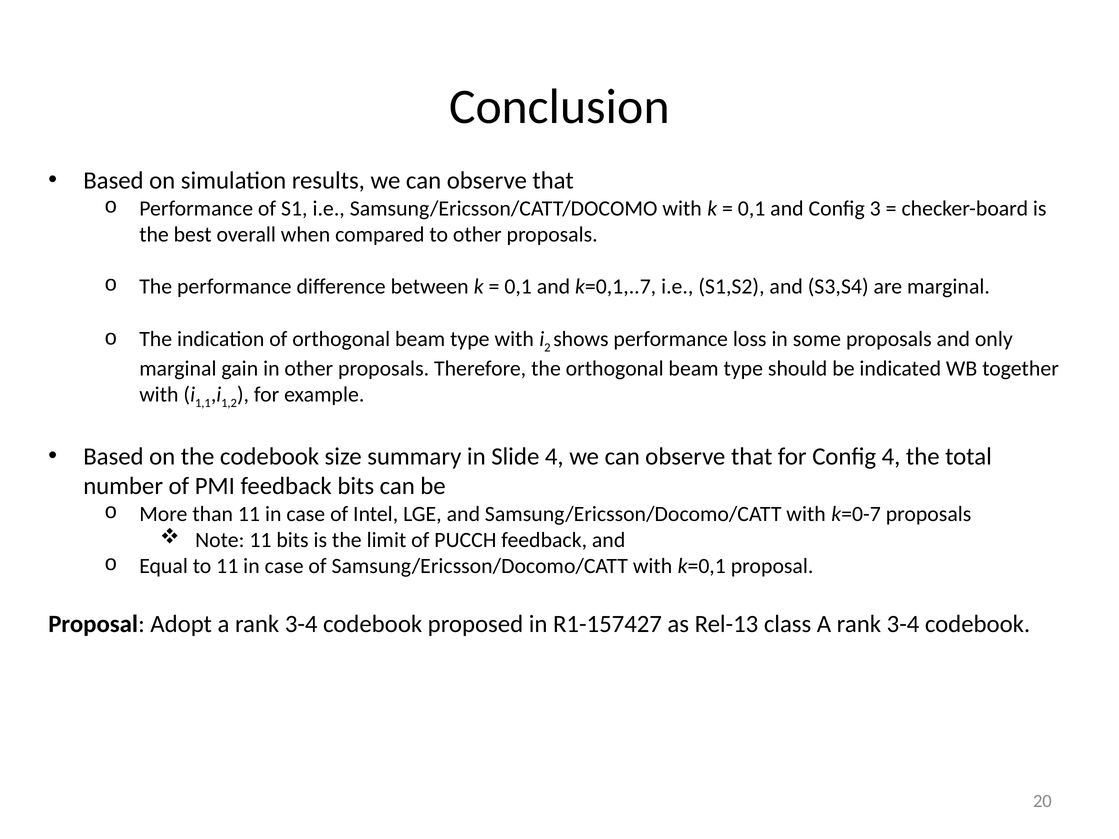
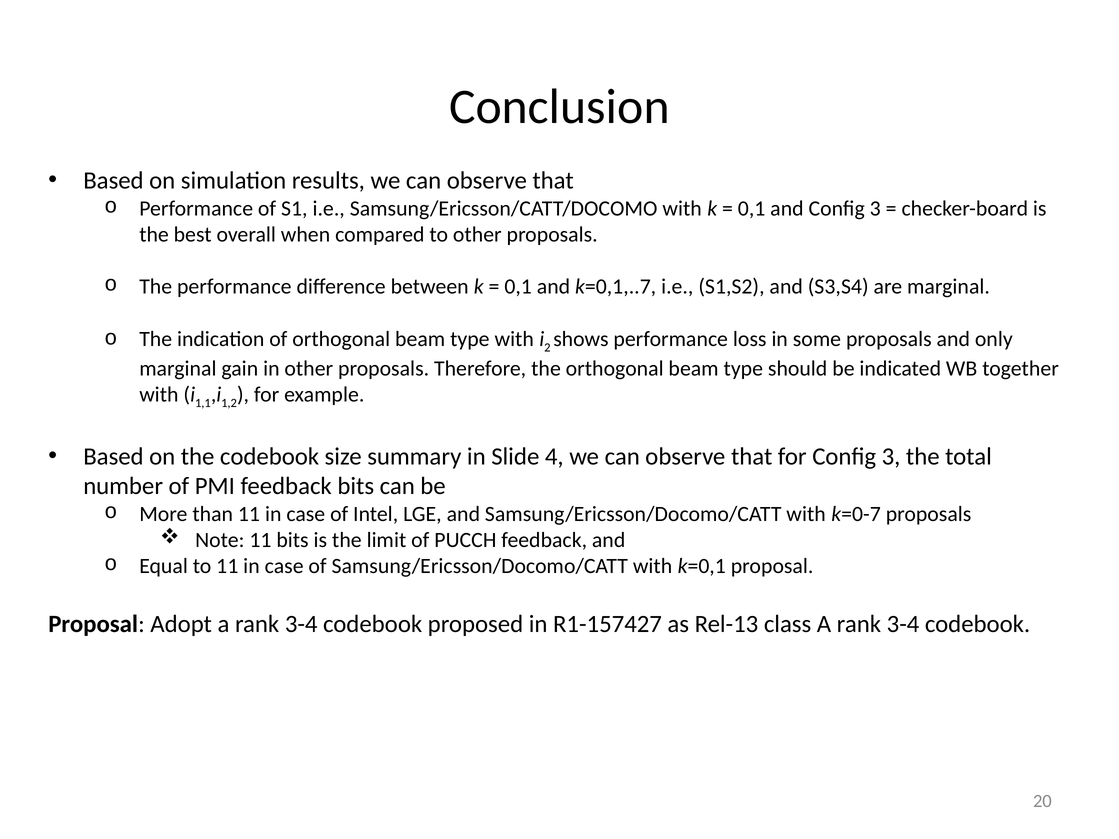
for Config 4: 4 -> 3
